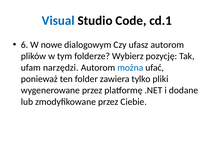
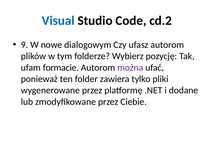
cd.1: cd.1 -> cd.2
6: 6 -> 9
narzędzi: narzędzi -> formacie
można colour: blue -> purple
